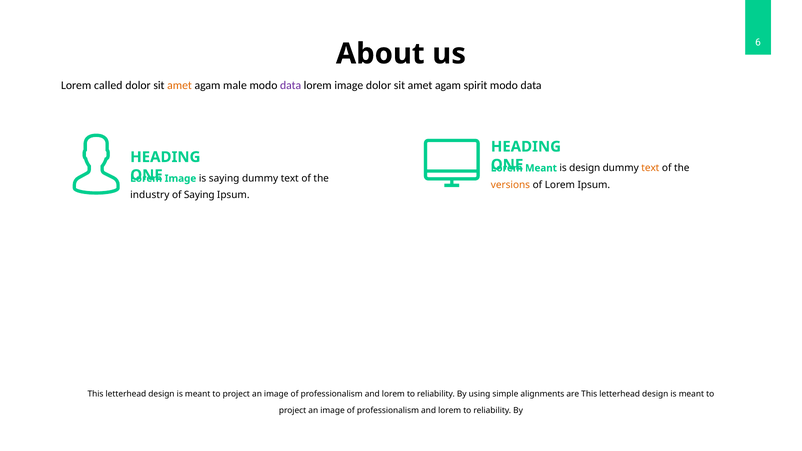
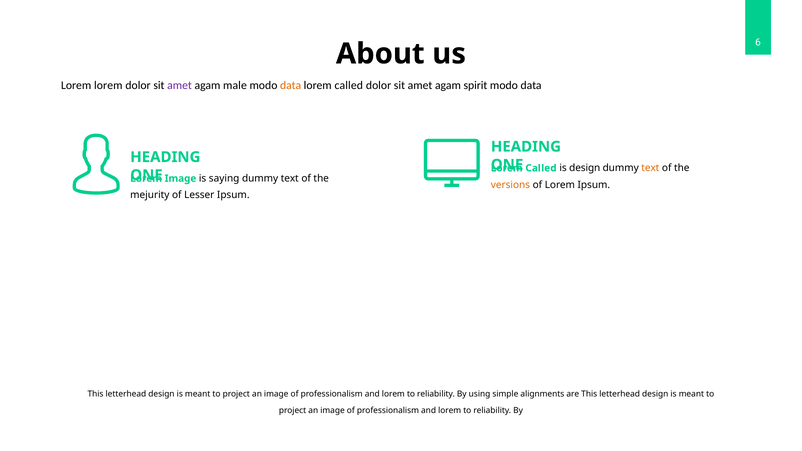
Lorem called: called -> lorem
amet at (180, 85) colour: orange -> purple
data at (291, 85) colour: purple -> orange
image at (349, 85): image -> called
Meant at (541, 168): Meant -> Called
industry: industry -> mejurity
of Saying: Saying -> Lesser
